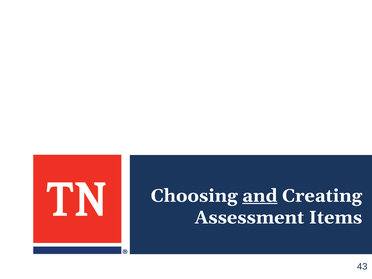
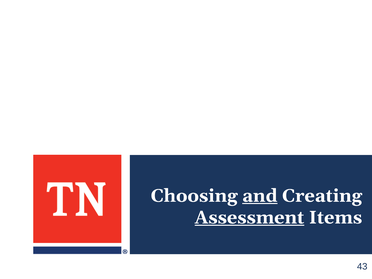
Assessment underline: none -> present
